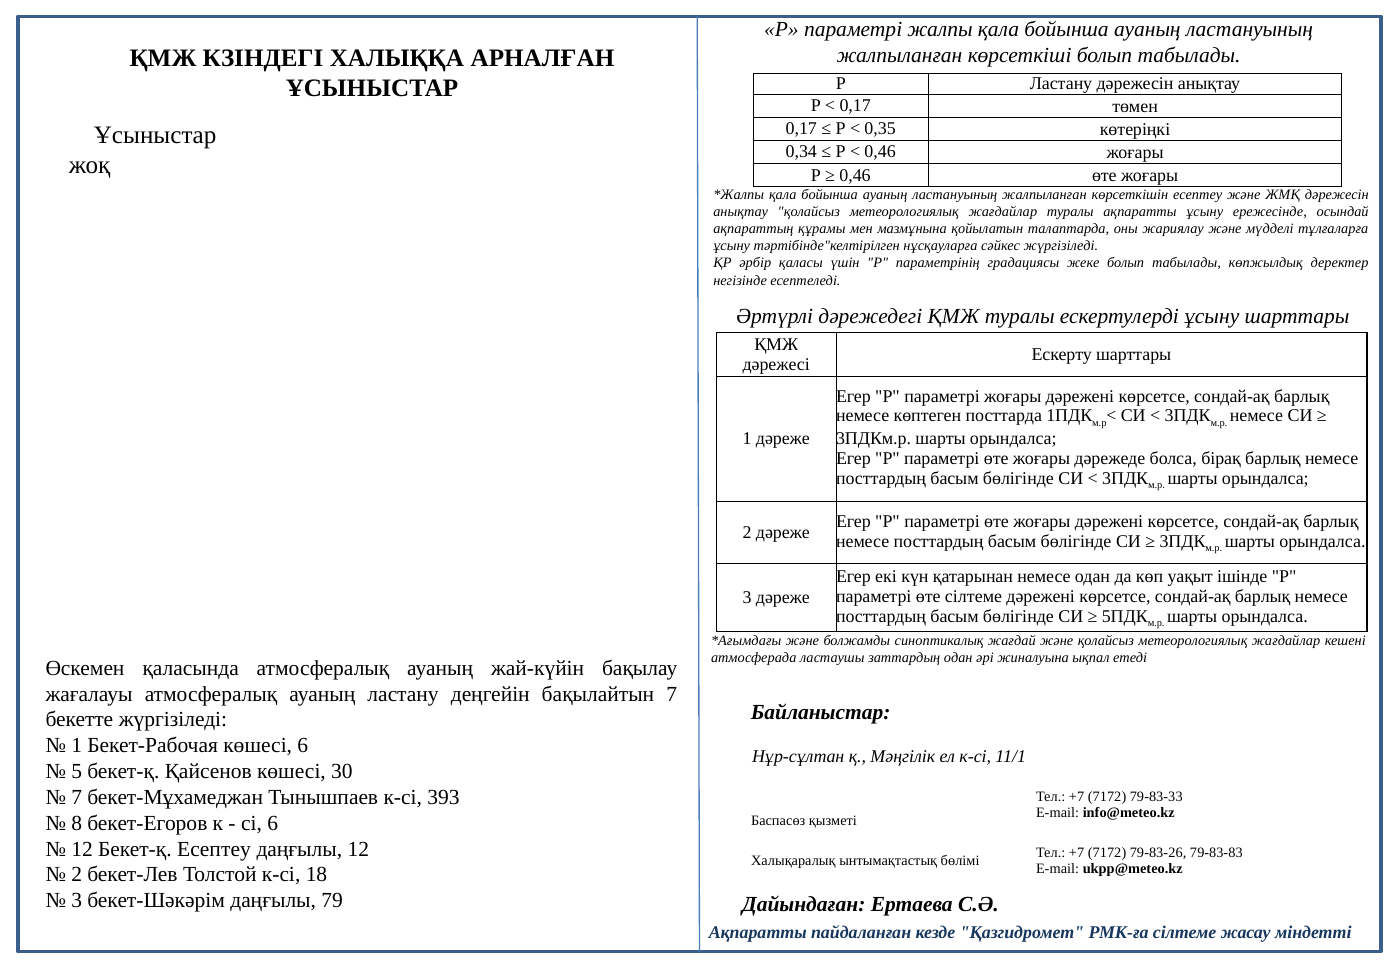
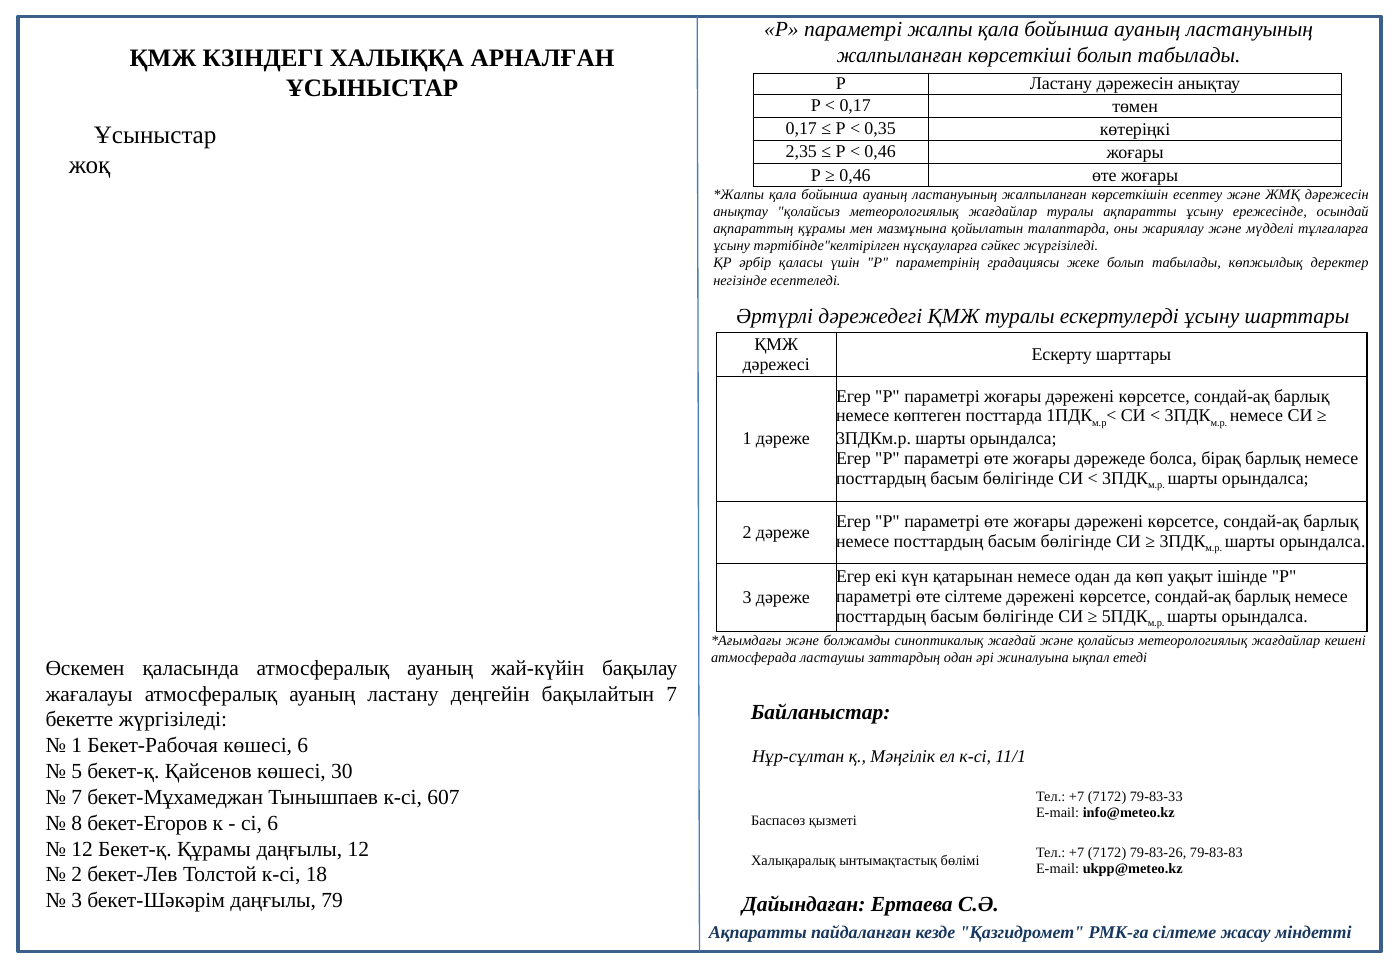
0,34: 0,34 -> 2,35
393: 393 -> 607
Бекет-қ Есептеу: Есептеу -> Құрамы
